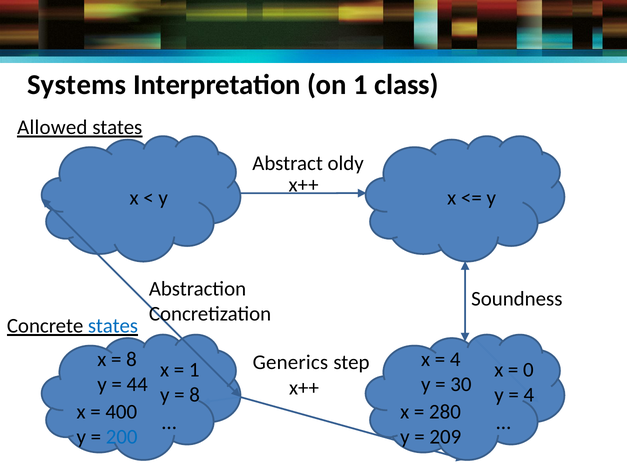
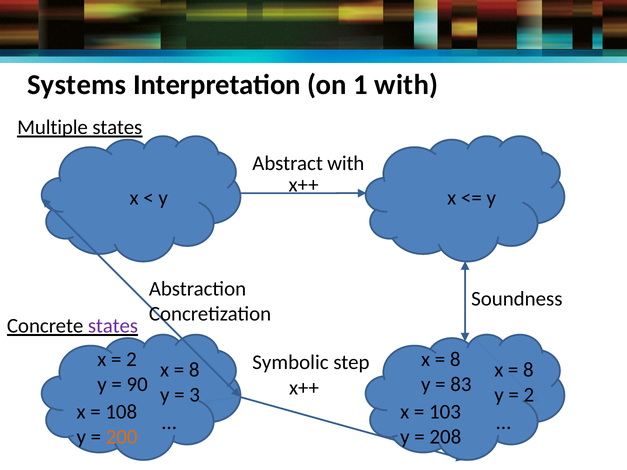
1 class: class -> with
Allowed: Allowed -> Multiple
Abstract oldy: oldy -> with
states at (113, 326) colour: blue -> purple
8 at (131, 359): 8 -> 2
4 at (455, 359): 4 -> 8
Generics: Generics -> Symbolic
1 at (194, 370): 1 -> 8
0 at (528, 370): 0 -> 8
44: 44 -> 90
30: 30 -> 83
8 at (195, 395): 8 -> 3
4 at (529, 395): 4 -> 2
400: 400 -> 108
280: 280 -> 103
200 colour: blue -> orange
209: 209 -> 208
